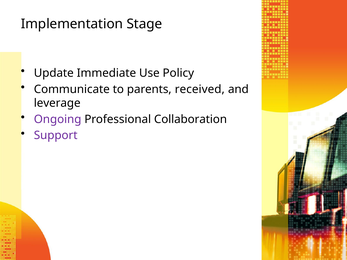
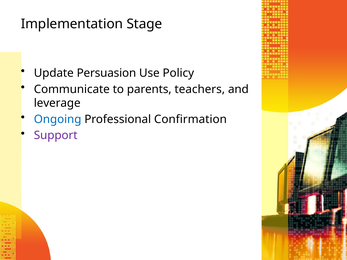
Immediate: Immediate -> Persuasion
received: received -> teachers
Ongoing colour: purple -> blue
Collaboration: Collaboration -> Confirmation
